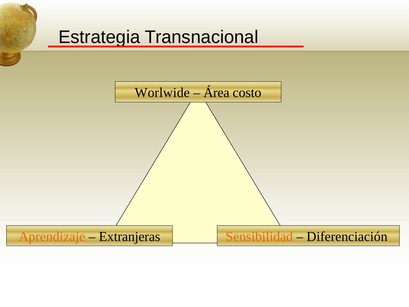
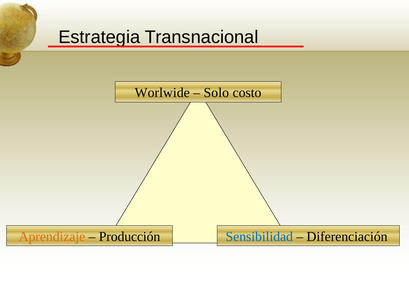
Área: Área -> Solo
Extranjeras: Extranjeras -> Producción
Sensibilidad colour: orange -> blue
